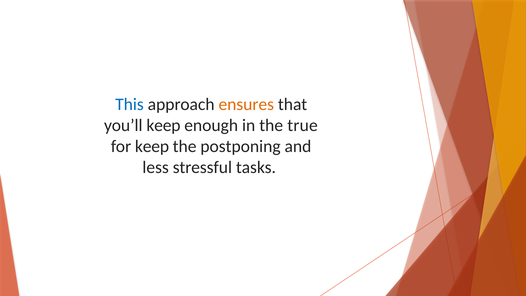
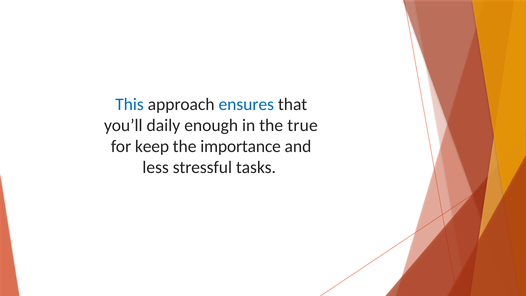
ensures colour: orange -> blue
you’ll keep: keep -> daily
postponing: postponing -> importance
